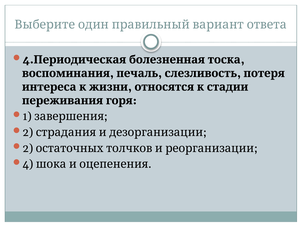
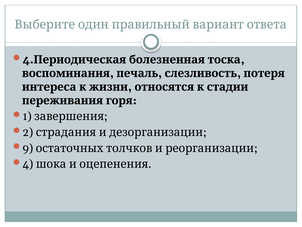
2 at (28, 148): 2 -> 9
